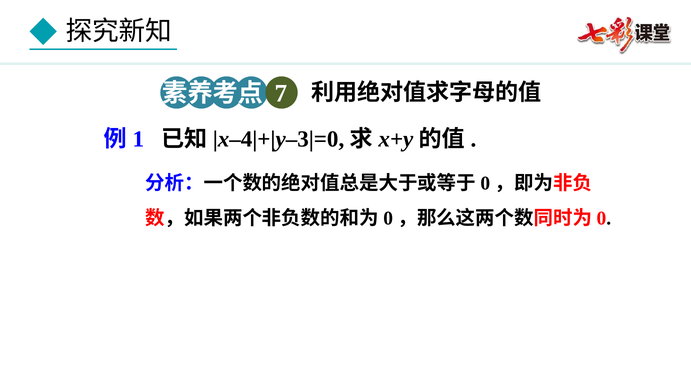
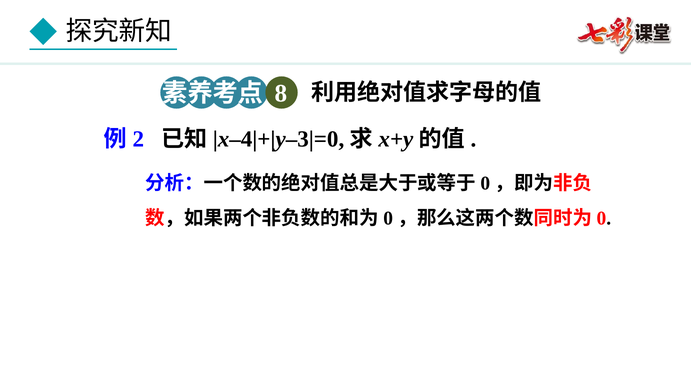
7: 7 -> 8
1: 1 -> 2
